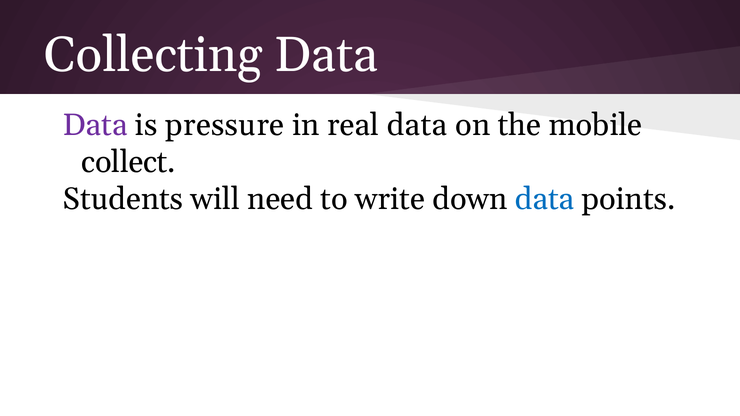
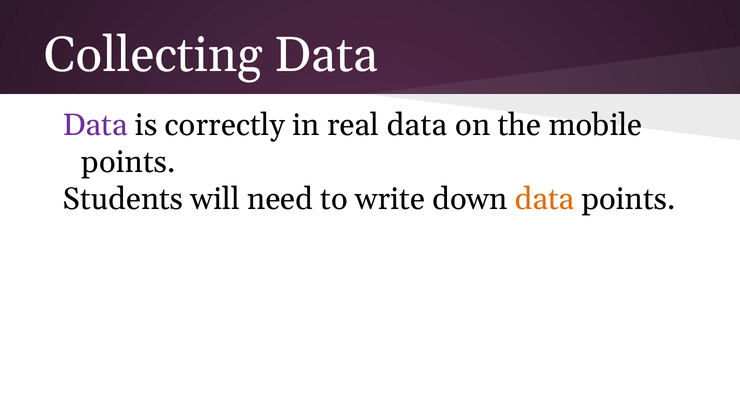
pressure: pressure -> correctly
collect at (129, 162): collect -> points
data at (545, 199) colour: blue -> orange
